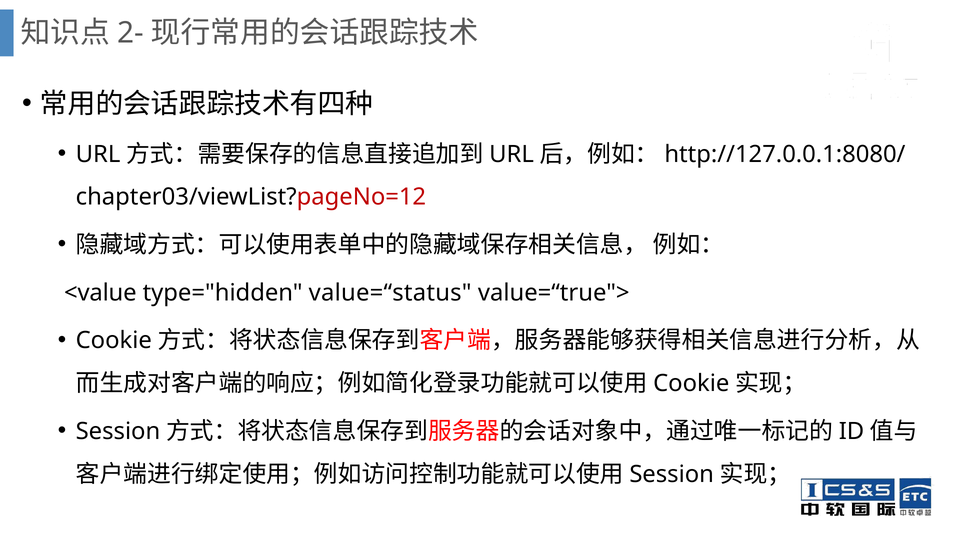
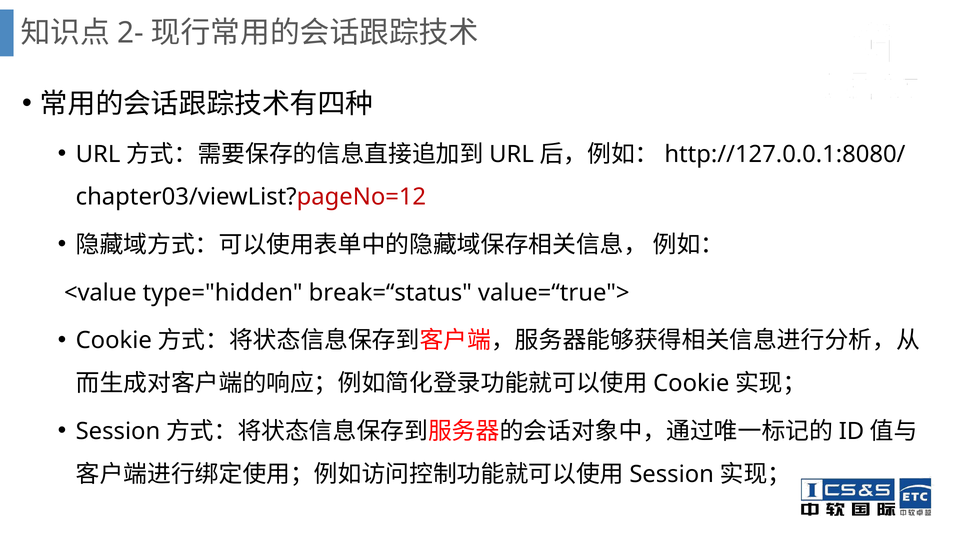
value=“status: value=“status -> break=“status
